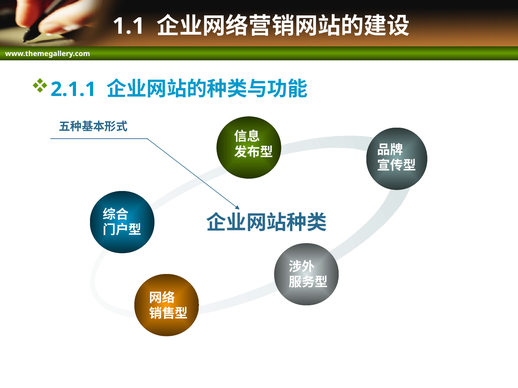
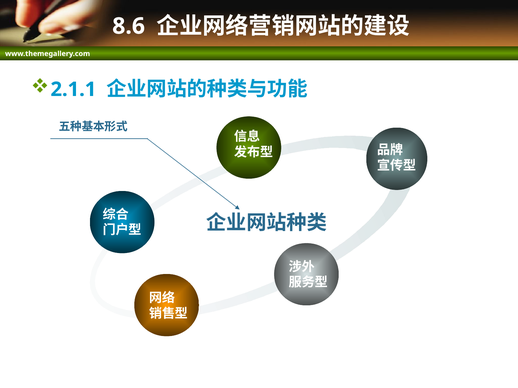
1.1: 1.1 -> 8.6
